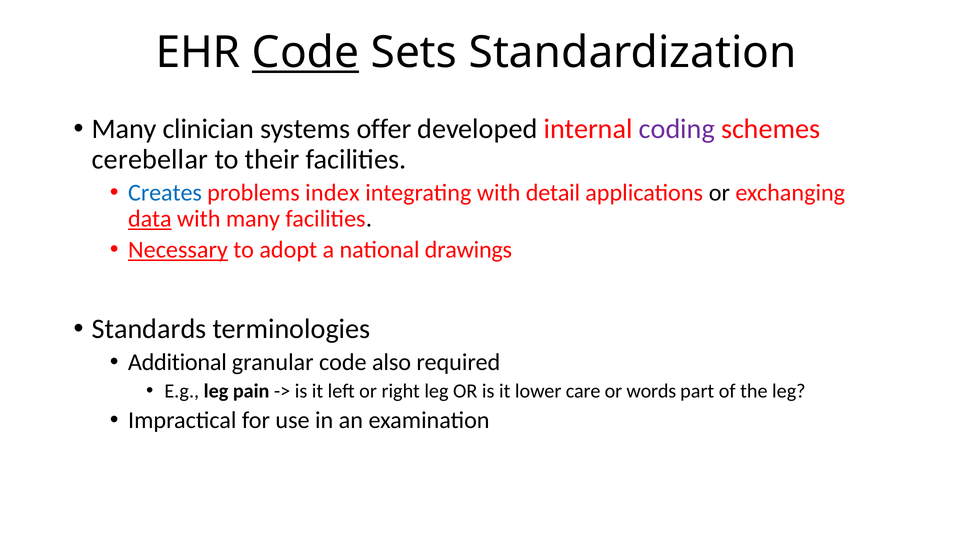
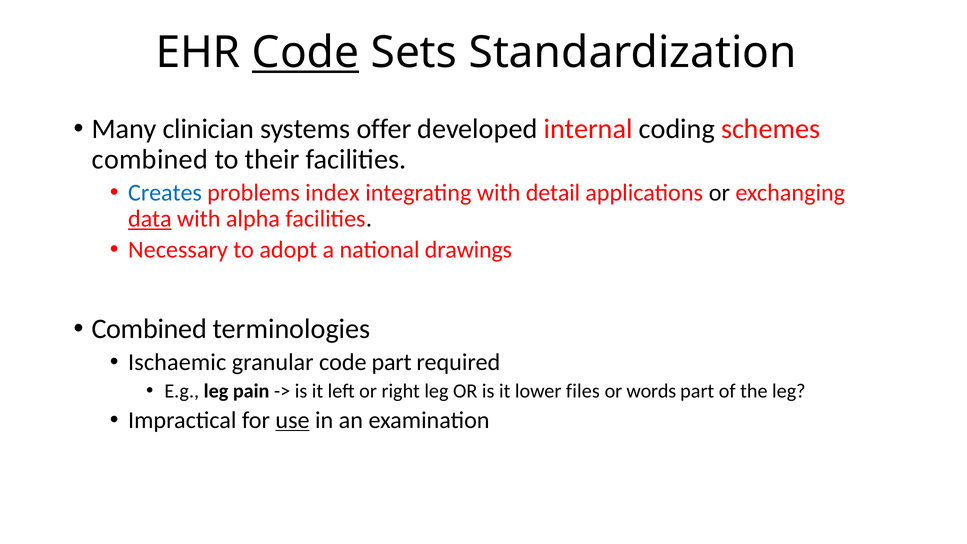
coding colour: purple -> black
cerebellar at (150, 159): cerebellar -> combined
with many: many -> alpha
Necessary underline: present -> none
Standards at (149, 329): Standards -> Combined
Additional: Additional -> Ischaemic
code also: also -> part
care: care -> files
use underline: none -> present
